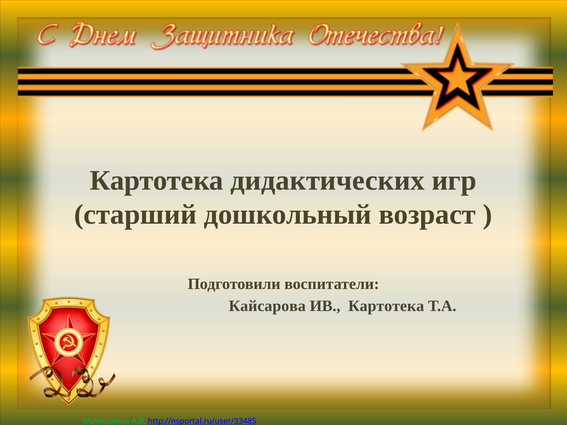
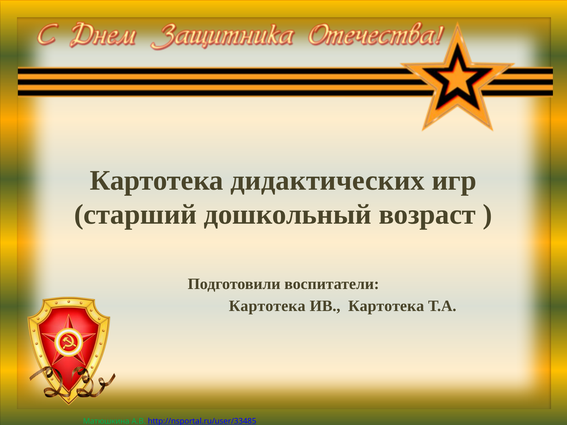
Кайсарова at (267, 306): Кайсарова -> Картотека
